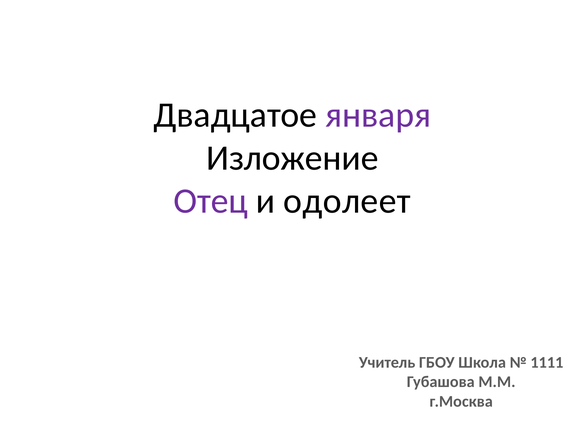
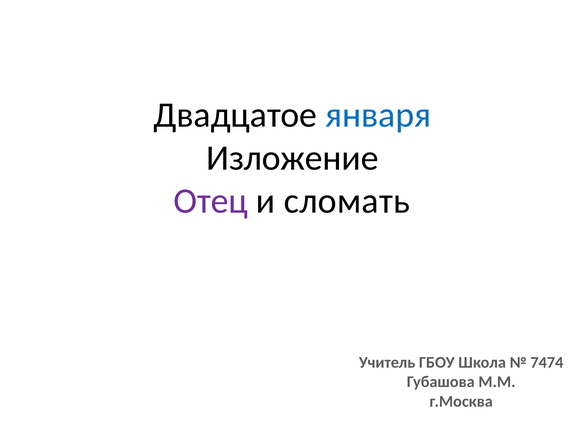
января colour: purple -> blue
одолеет: одолеет -> сломать
1111: 1111 -> 7474
